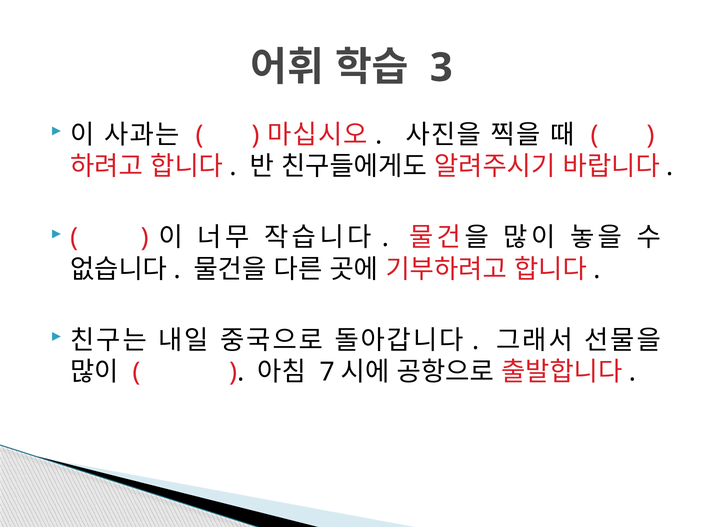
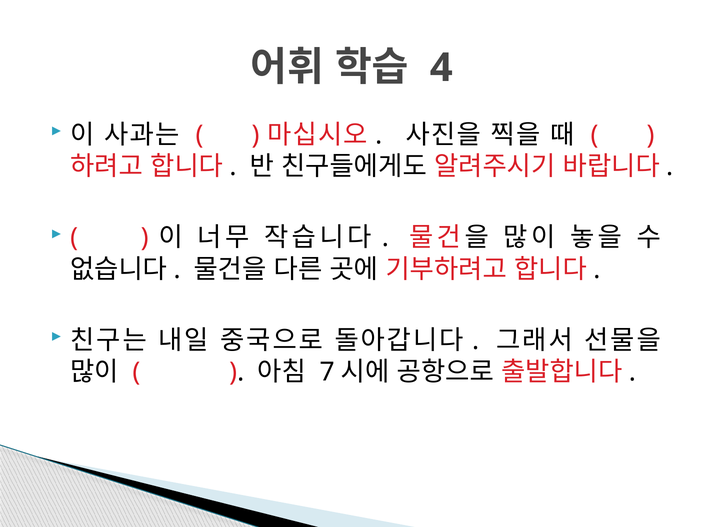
3: 3 -> 4
